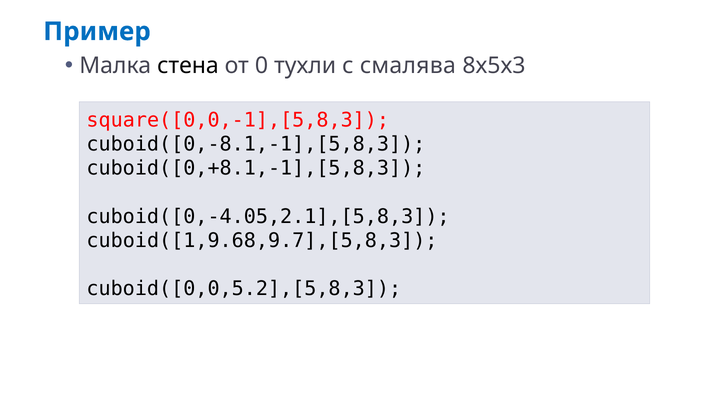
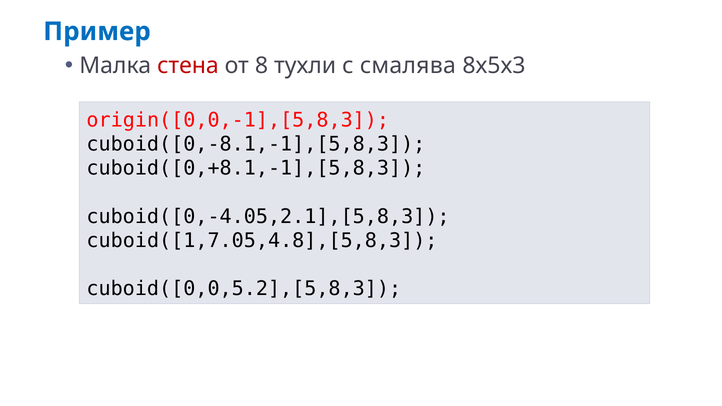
стена colour: black -> red
0: 0 -> 8
square([0,0,-1],[5,8,3: square([0,0,-1],[5,8,3 -> origin([0,0,-1],[5,8,3
cuboid([1,9.68,9.7],[5,8,3: cuboid([1,9.68,9.7],[5,8,3 -> cuboid([1,7.05,4.8],[5,8,3
